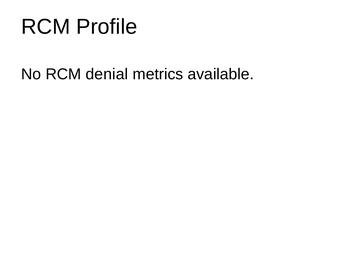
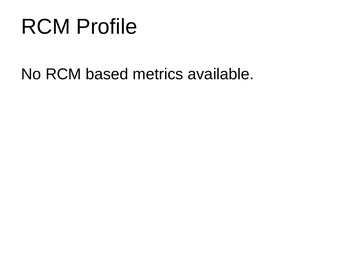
denial: denial -> based
